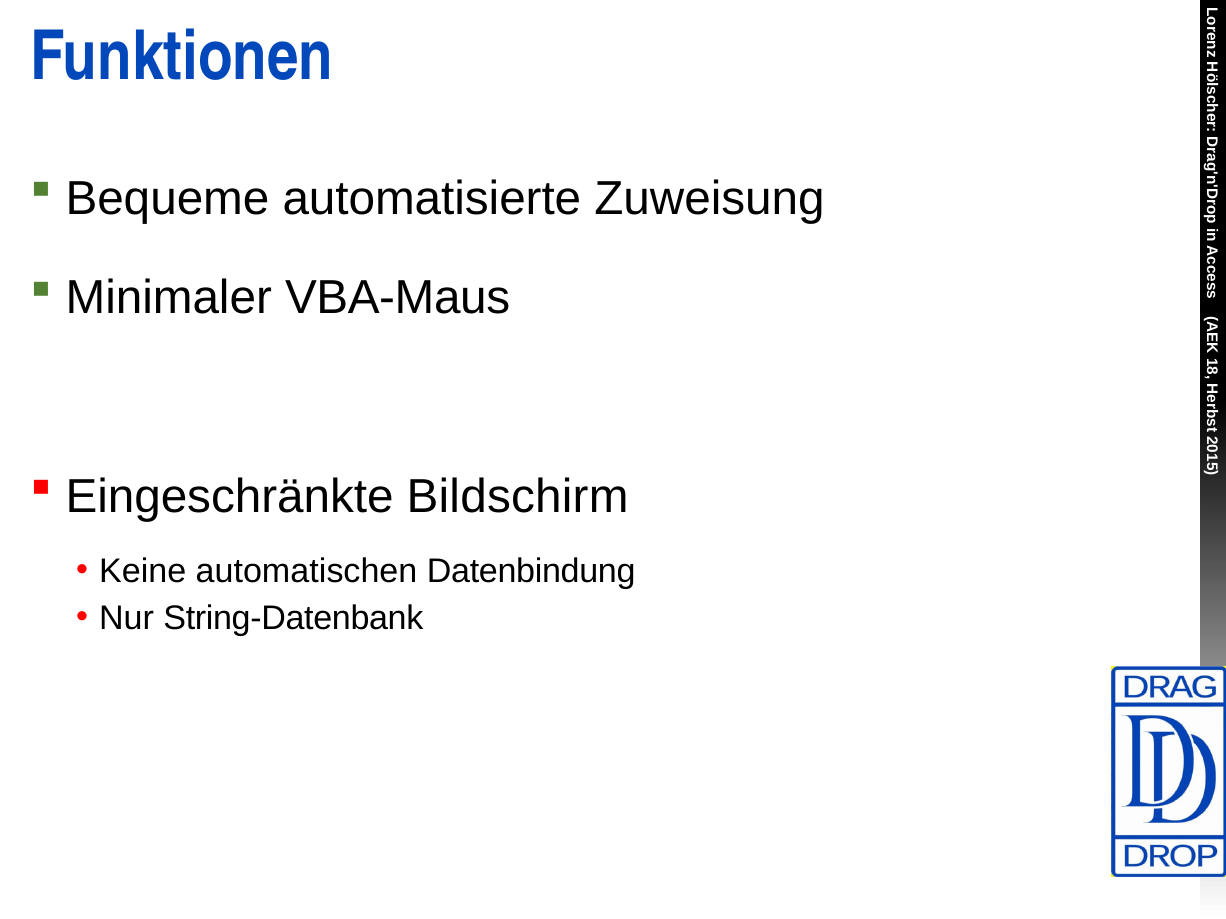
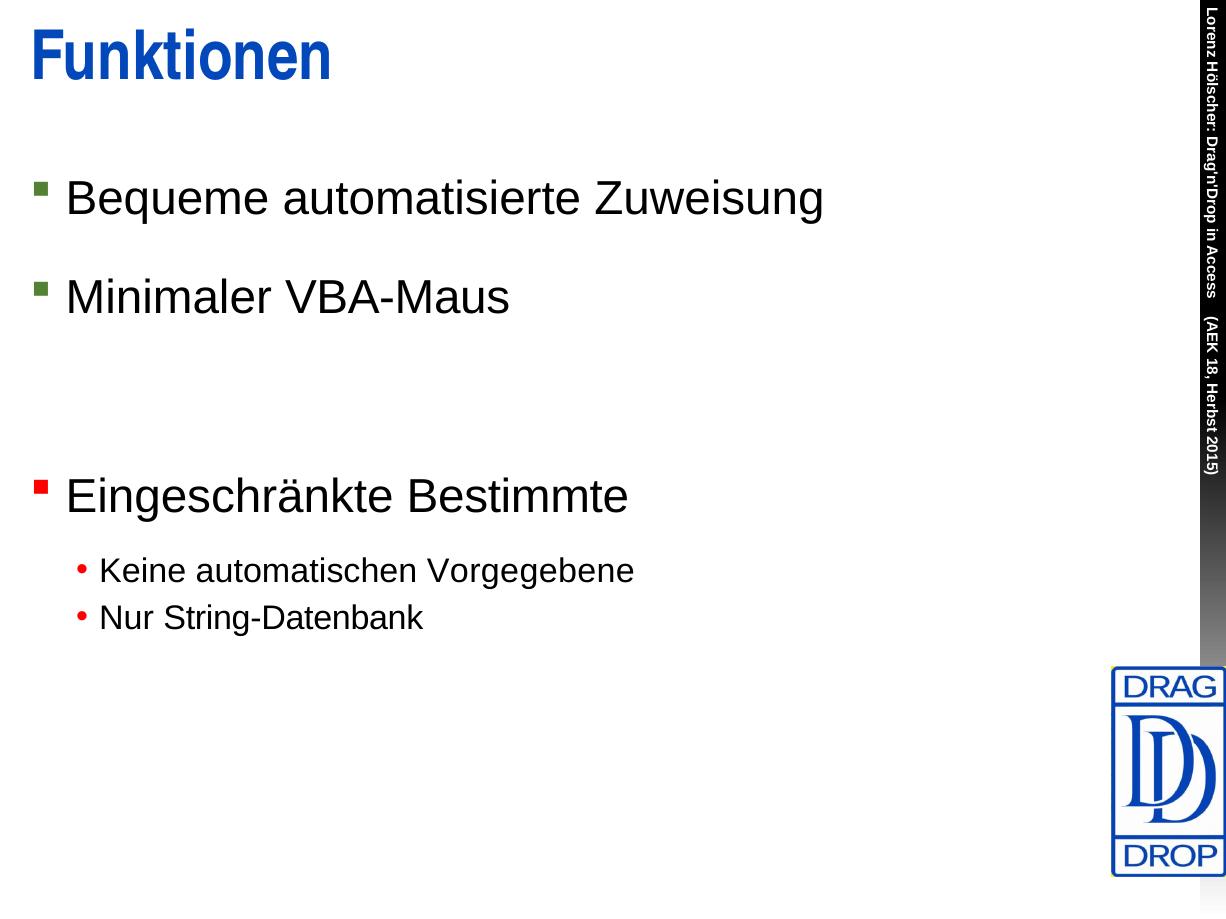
Bildschirm: Bildschirm -> Bestimmte
Datenbindung: Datenbindung -> Vorgegebene
